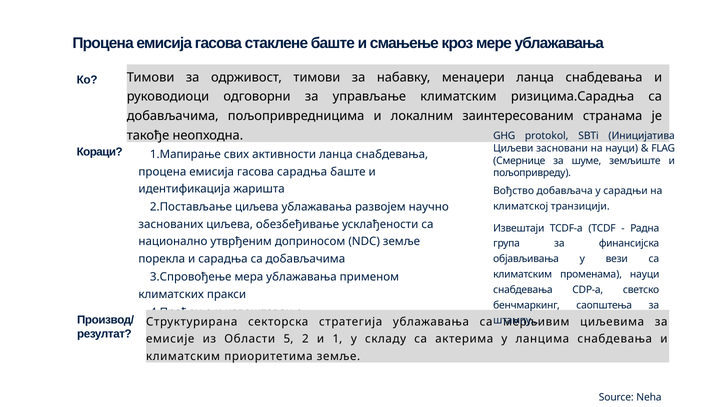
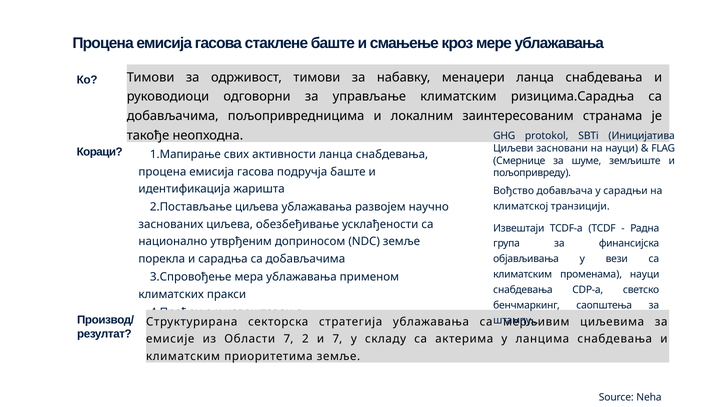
гасова сарадња: сарадња -> подручја
Области 5: 5 -> 7
и 1: 1 -> 7
